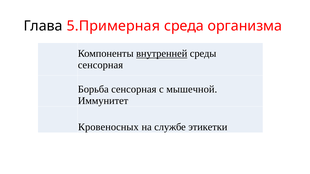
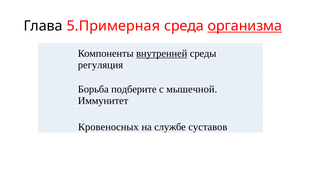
организма underline: none -> present
сенсорная at (100, 65): сенсорная -> регуляция
Борьба сенсорная: сенсорная -> подберите
этикетки: этикетки -> суставов
